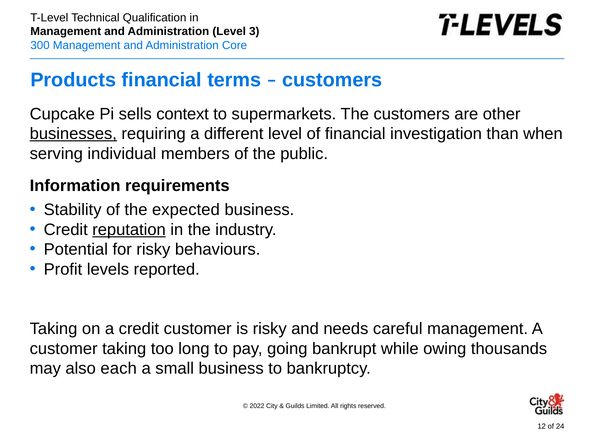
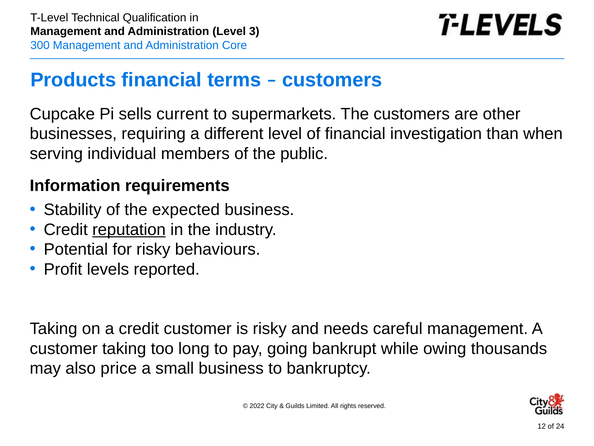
context: context -> current
businesses underline: present -> none
each: each -> price
